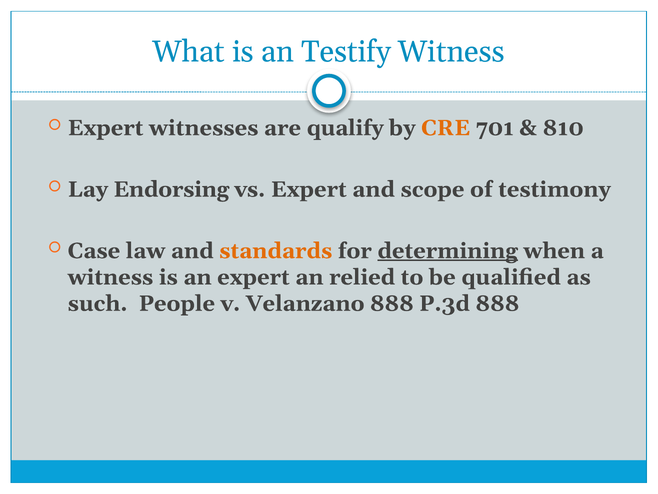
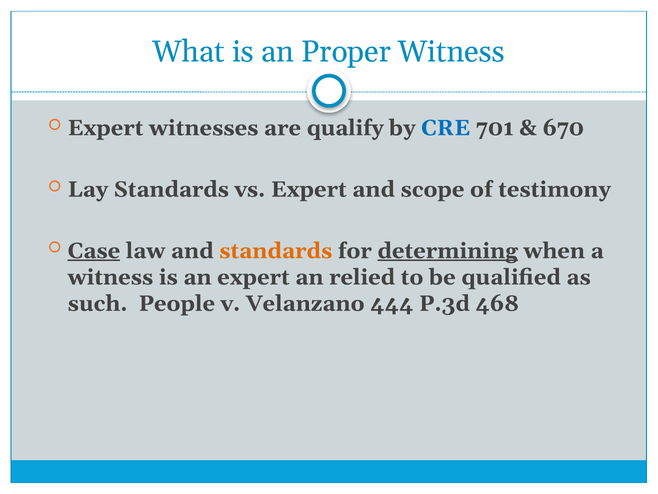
Testify: Testify -> Proper
CRE colour: orange -> blue
810: 810 -> 670
Lay Endorsing: Endorsing -> Standards
Case underline: none -> present
Velanzano 888: 888 -> 444
P.3d 888: 888 -> 468
